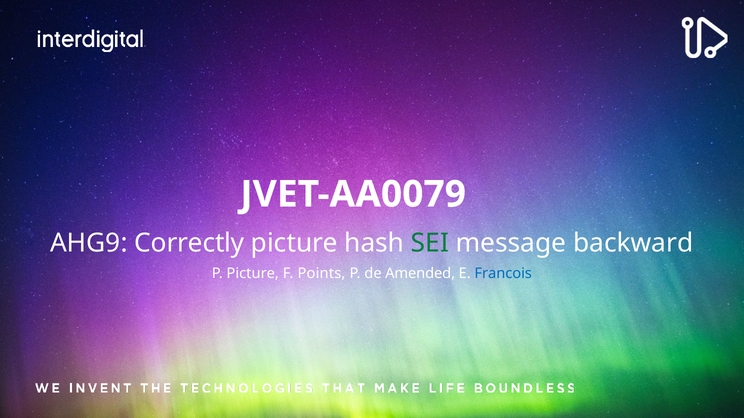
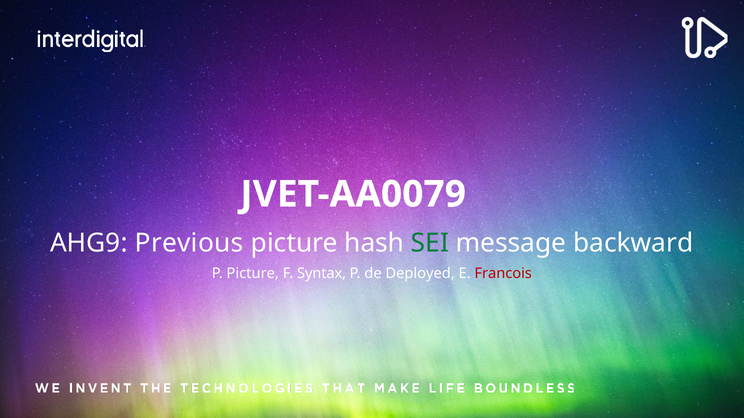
Correctly: Correctly -> Previous
Points: Points -> Syntax
Amended: Amended -> Deployed
Francois colour: blue -> red
